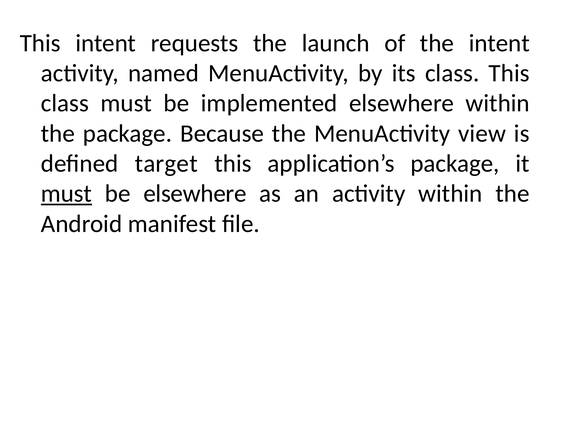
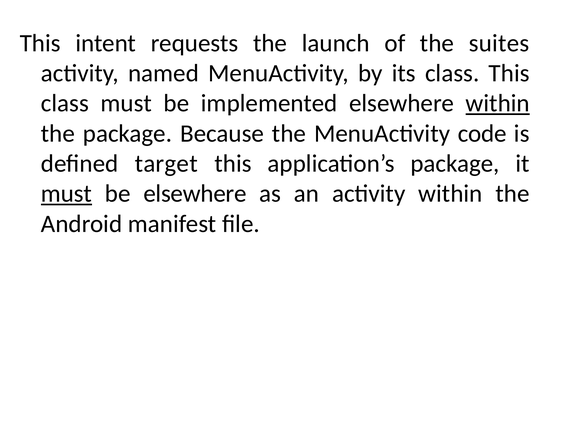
the intent: intent -> suites
within at (498, 103) underline: none -> present
view: view -> code
